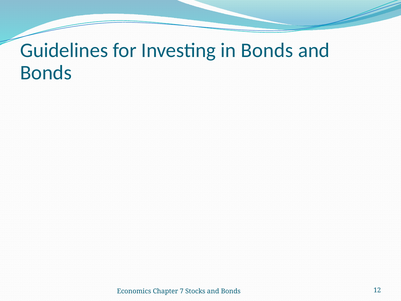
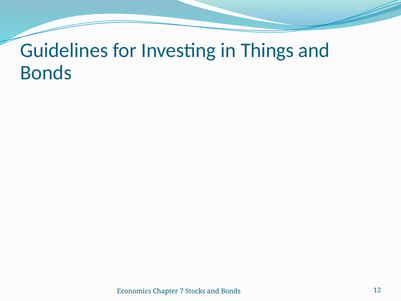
in Bonds: Bonds -> Things
